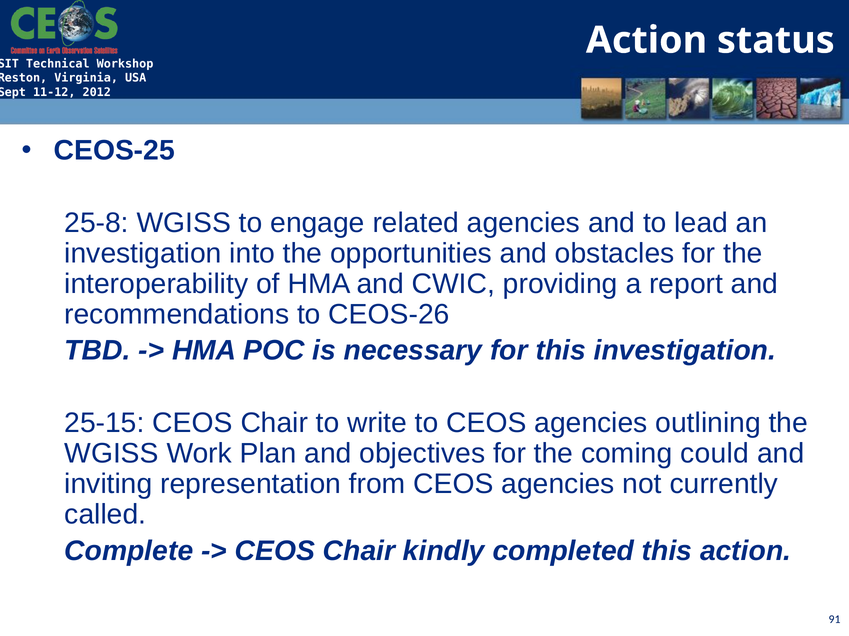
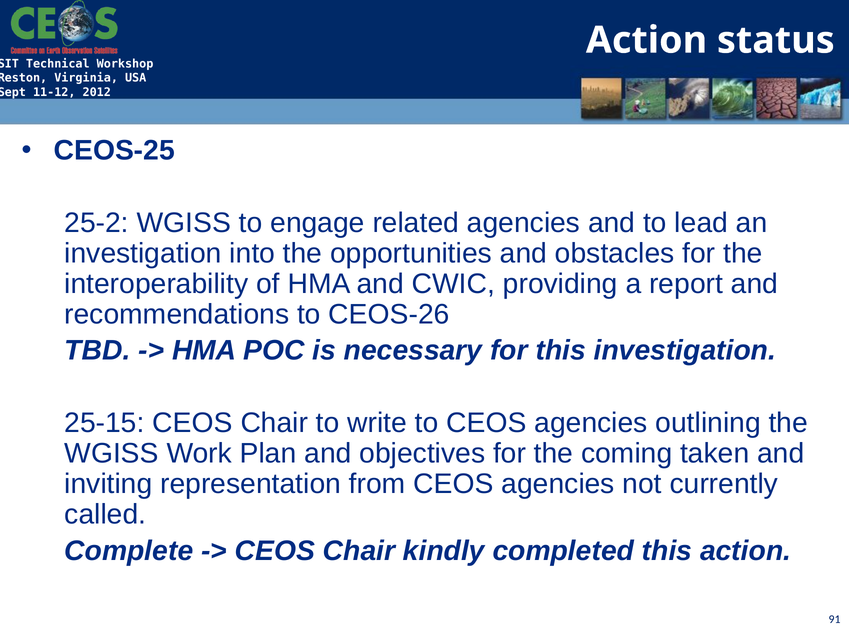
25-8: 25-8 -> 25-2
could: could -> taken
